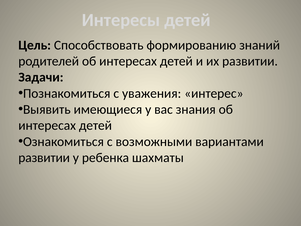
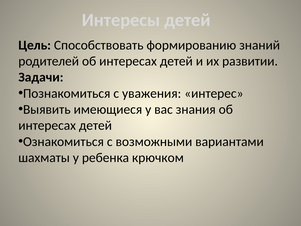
развитии at (44, 157): развитии -> шахматы
шахматы: шахматы -> крючком
